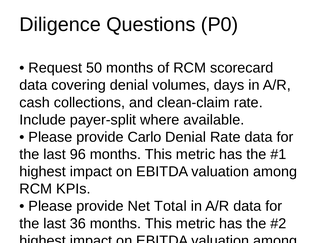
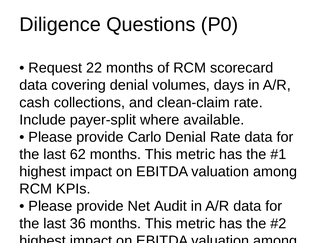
50: 50 -> 22
96: 96 -> 62
Total: Total -> Audit
